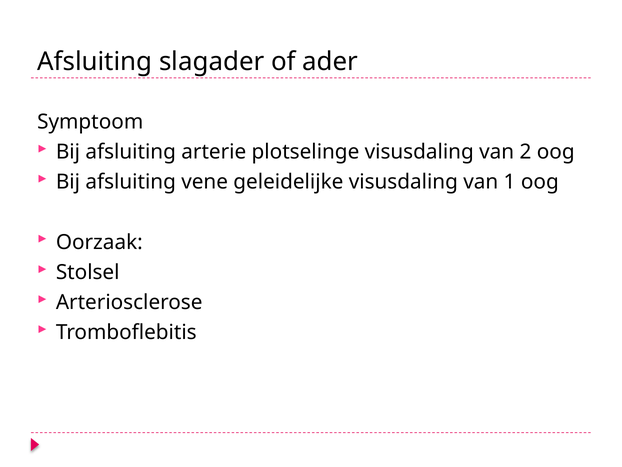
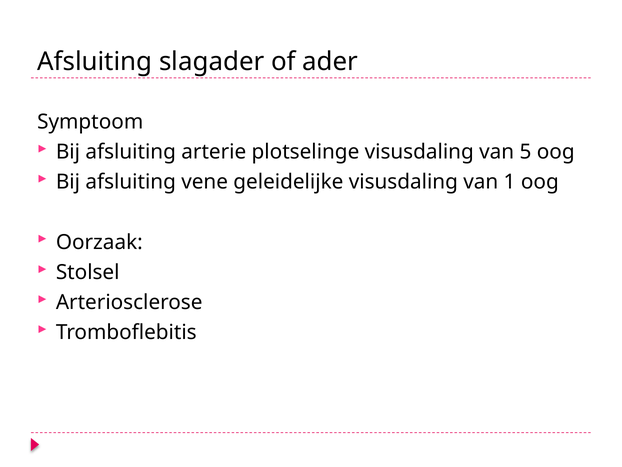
2: 2 -> 5
